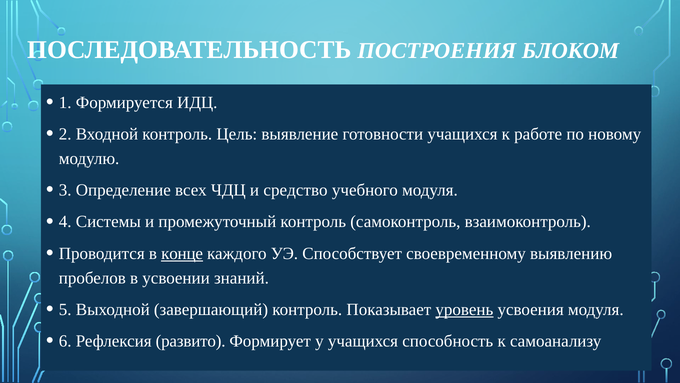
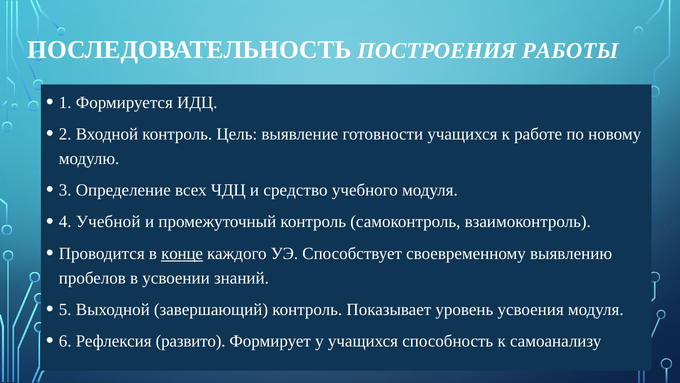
БЛОКОМ: БЛОКОМ -> РАБОТЫ
Системы: Системы -> Учебной
уровень underline: present -> none
